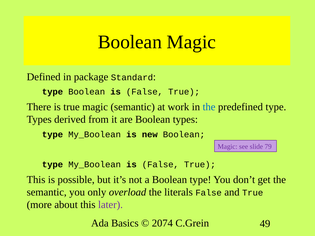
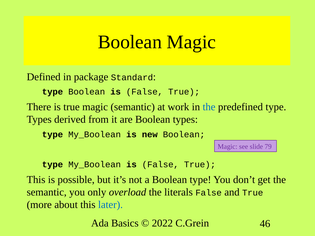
later colour: purple -> blue
2074: 2074 -> 2022
49: 49 -> 46
